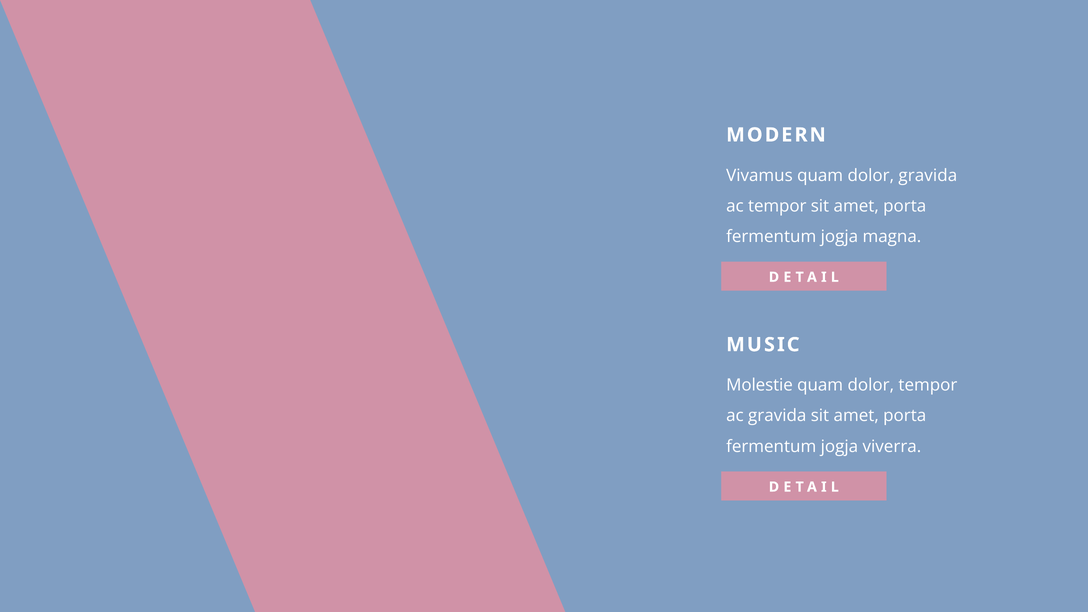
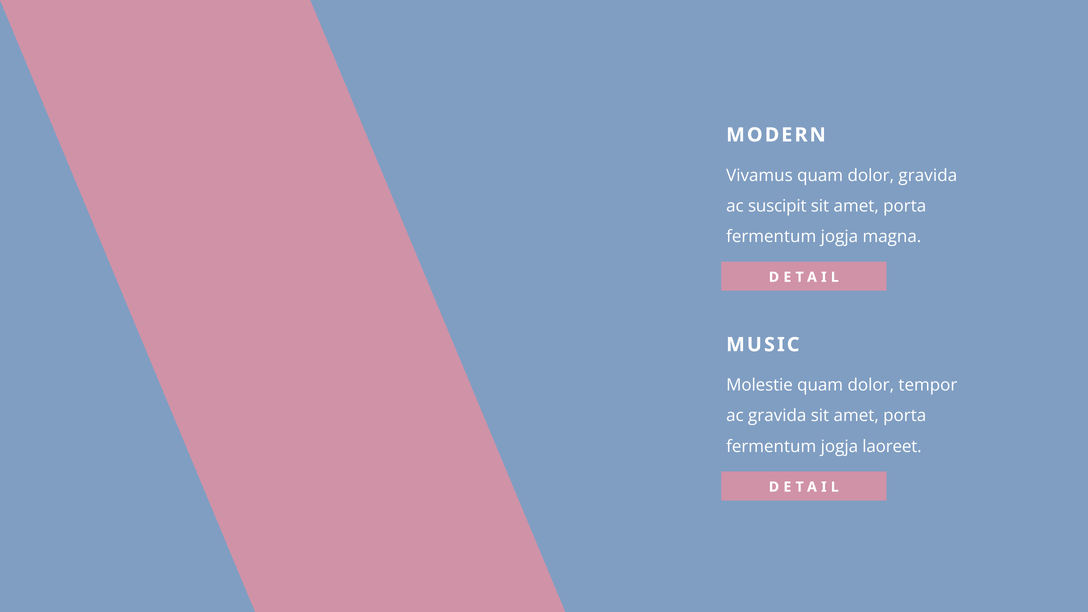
ac tempor: tempor -> suscipit
viverra: viverra -> laoreet
